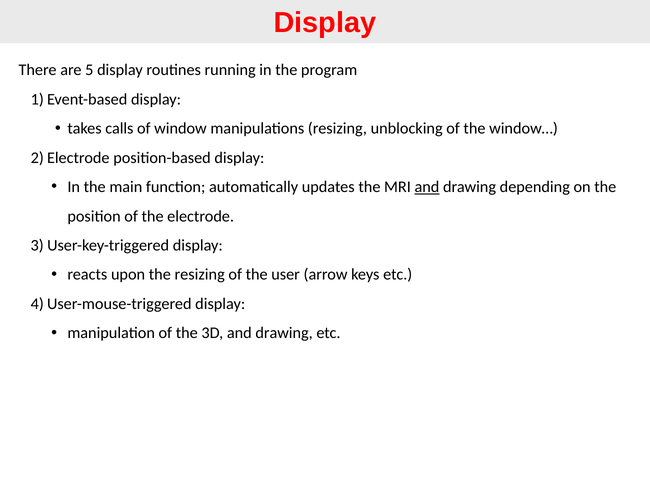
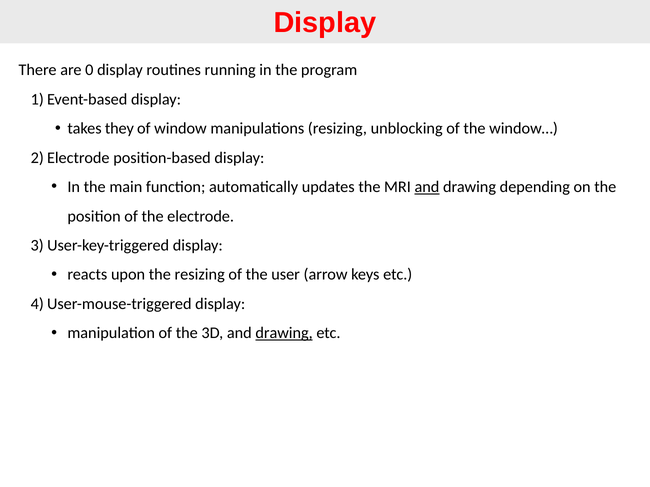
5: 5 -> 0
calls: calls -> they
drawing at (284, 333) underline: none -> present
